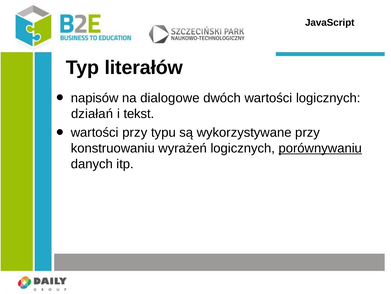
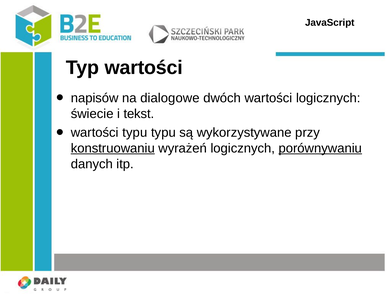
Typ literałów: literałów -> wartości
działań: działań -> świecie
wartości przy: przy -> typu
konstruowaniu underline: none -> present
